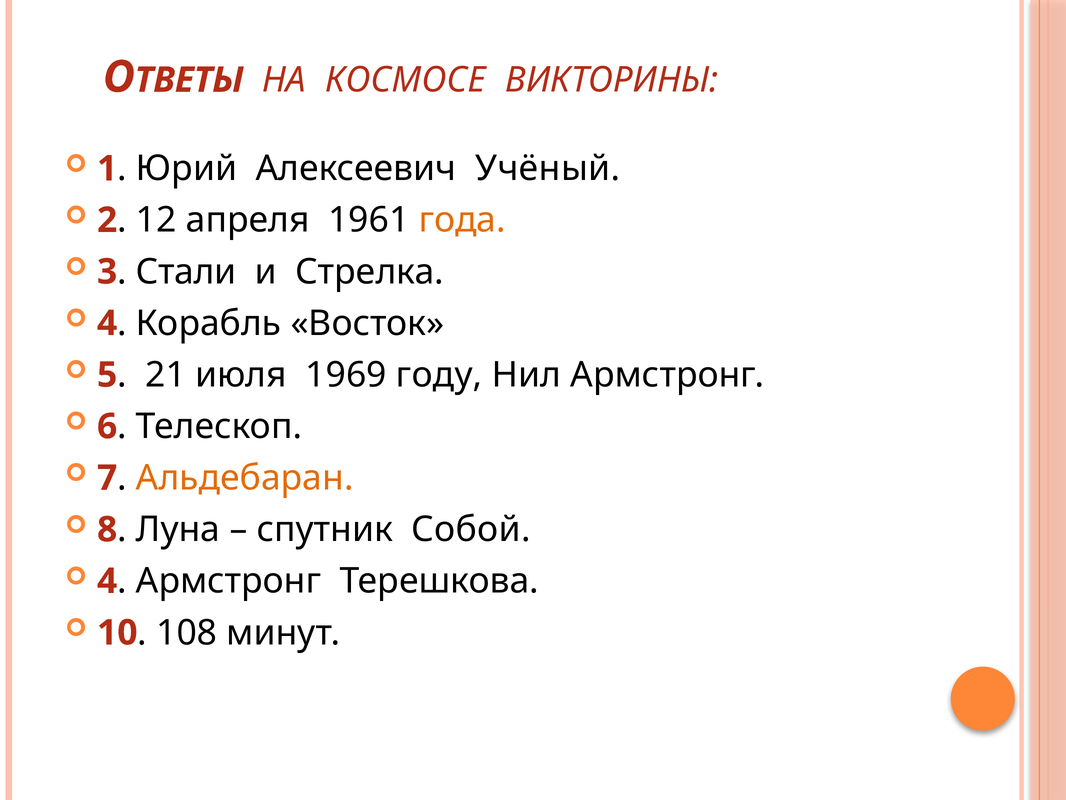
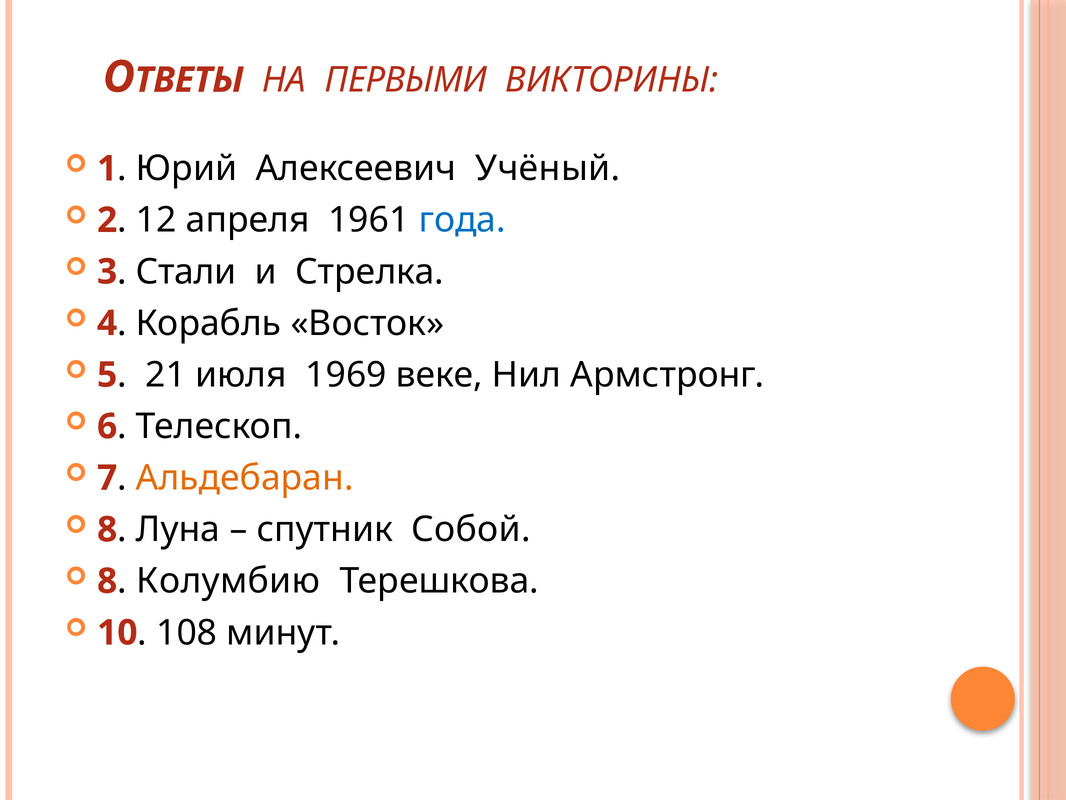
КОСМОСЕ: КОСМОСЕ -> ПЕРВЫМИ
года colour: orange -> blue
году: году -> веке
4 at (107, 581): 4 -> 8
Армстронг at (229, 581): Армстронг -> Колумбию
